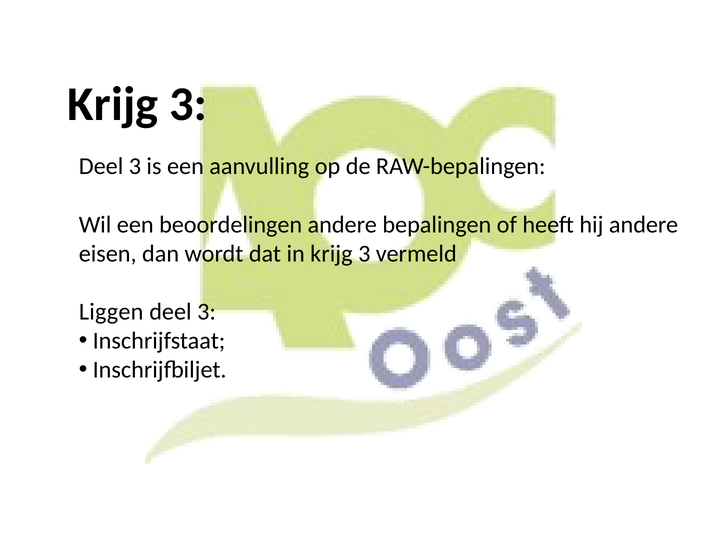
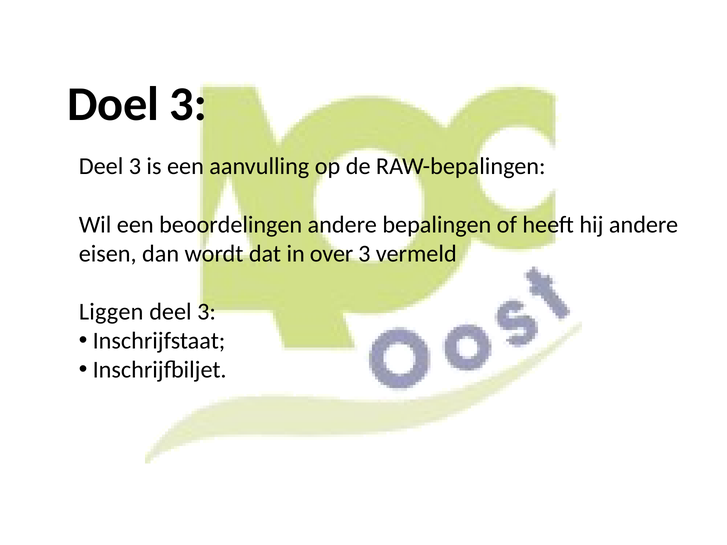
Krijg at (113, 104): Krijg -> Doel
in krijg: krijg -> over
